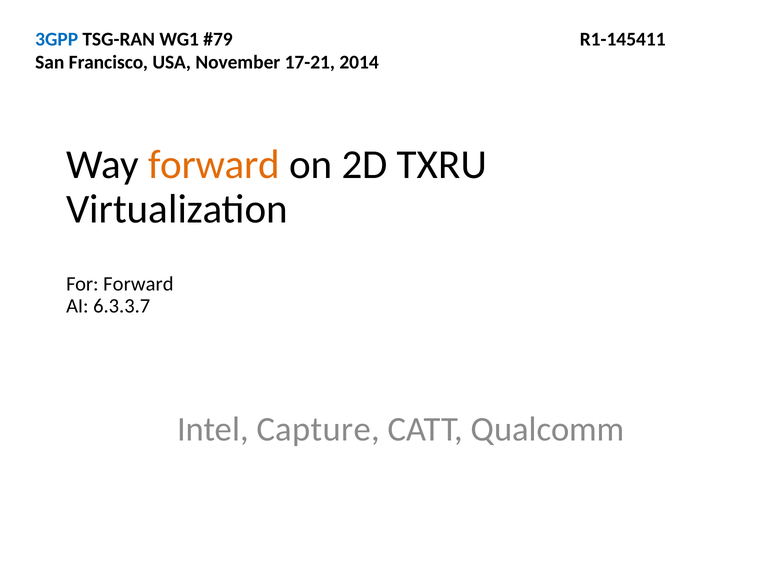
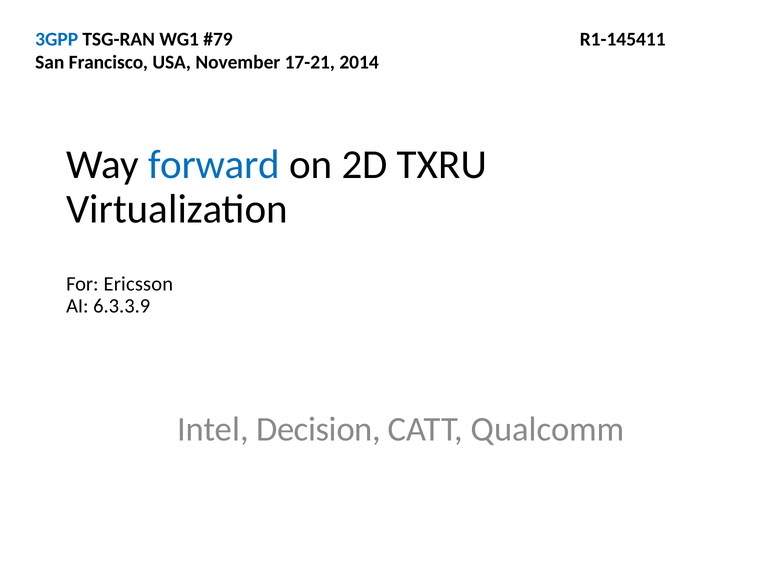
forward at (214, 164) colour: orange -> blue
For Forward: Forward -> Ericsson
6.3.3.7: 6.3.3.7 -> 6.3.3.9
Capture: Capture -> Decision
